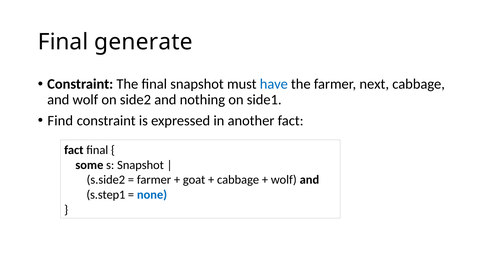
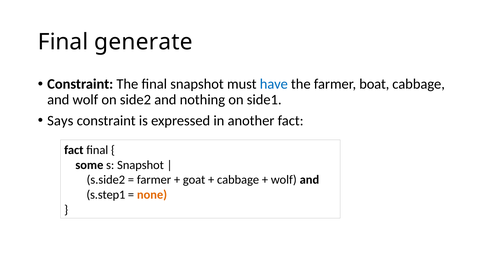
next: next -> boat
Find: Find -> Says
none colour: blue -> orange
